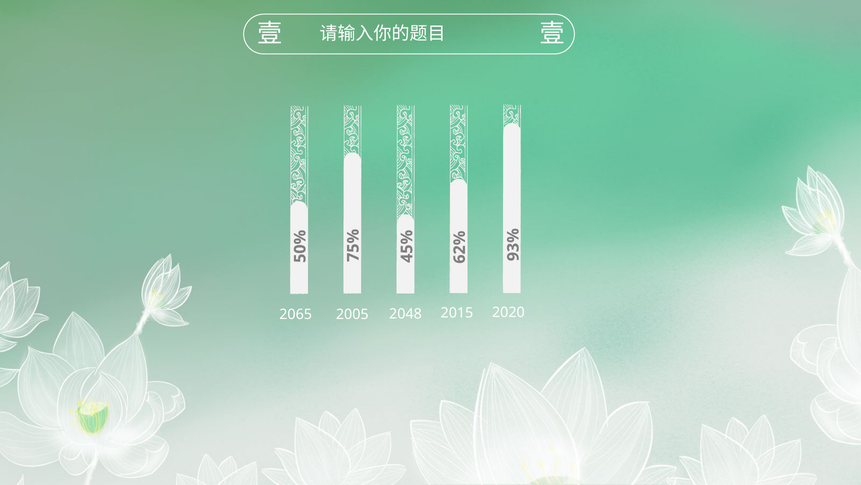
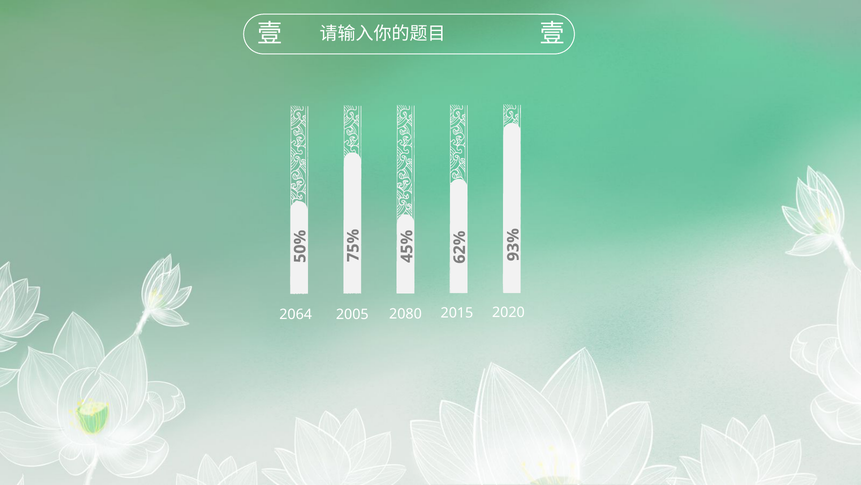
2065: 2065 -> 2064
2048: 2048 -> 2080
